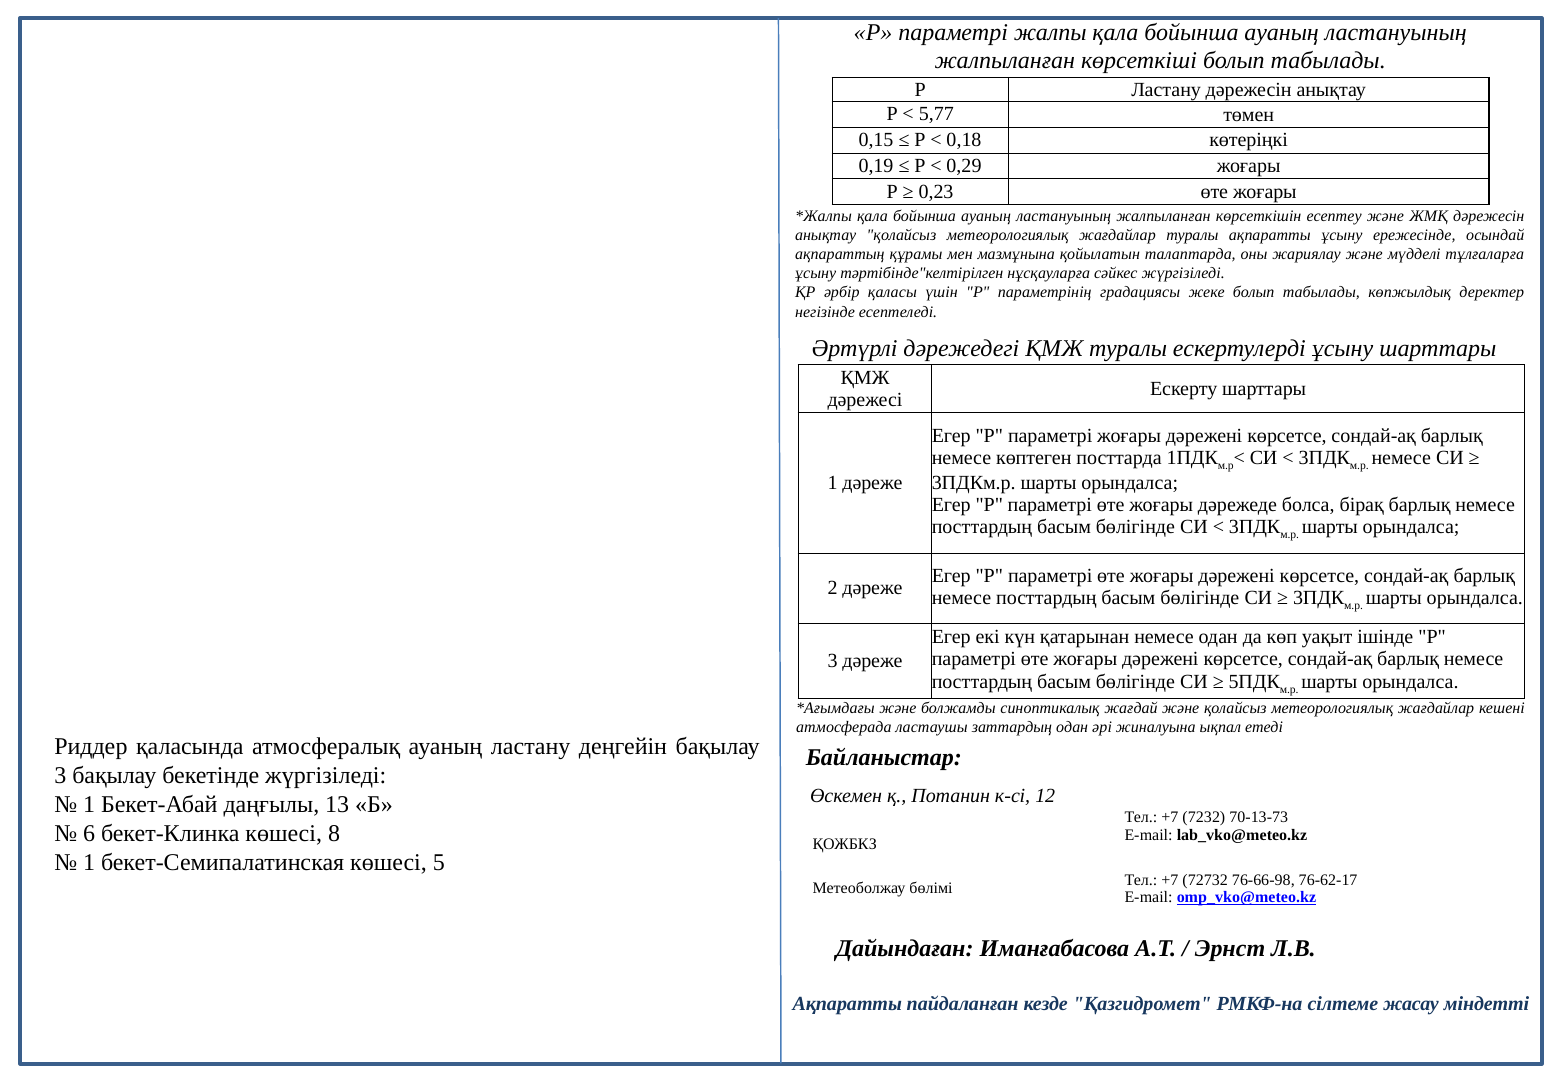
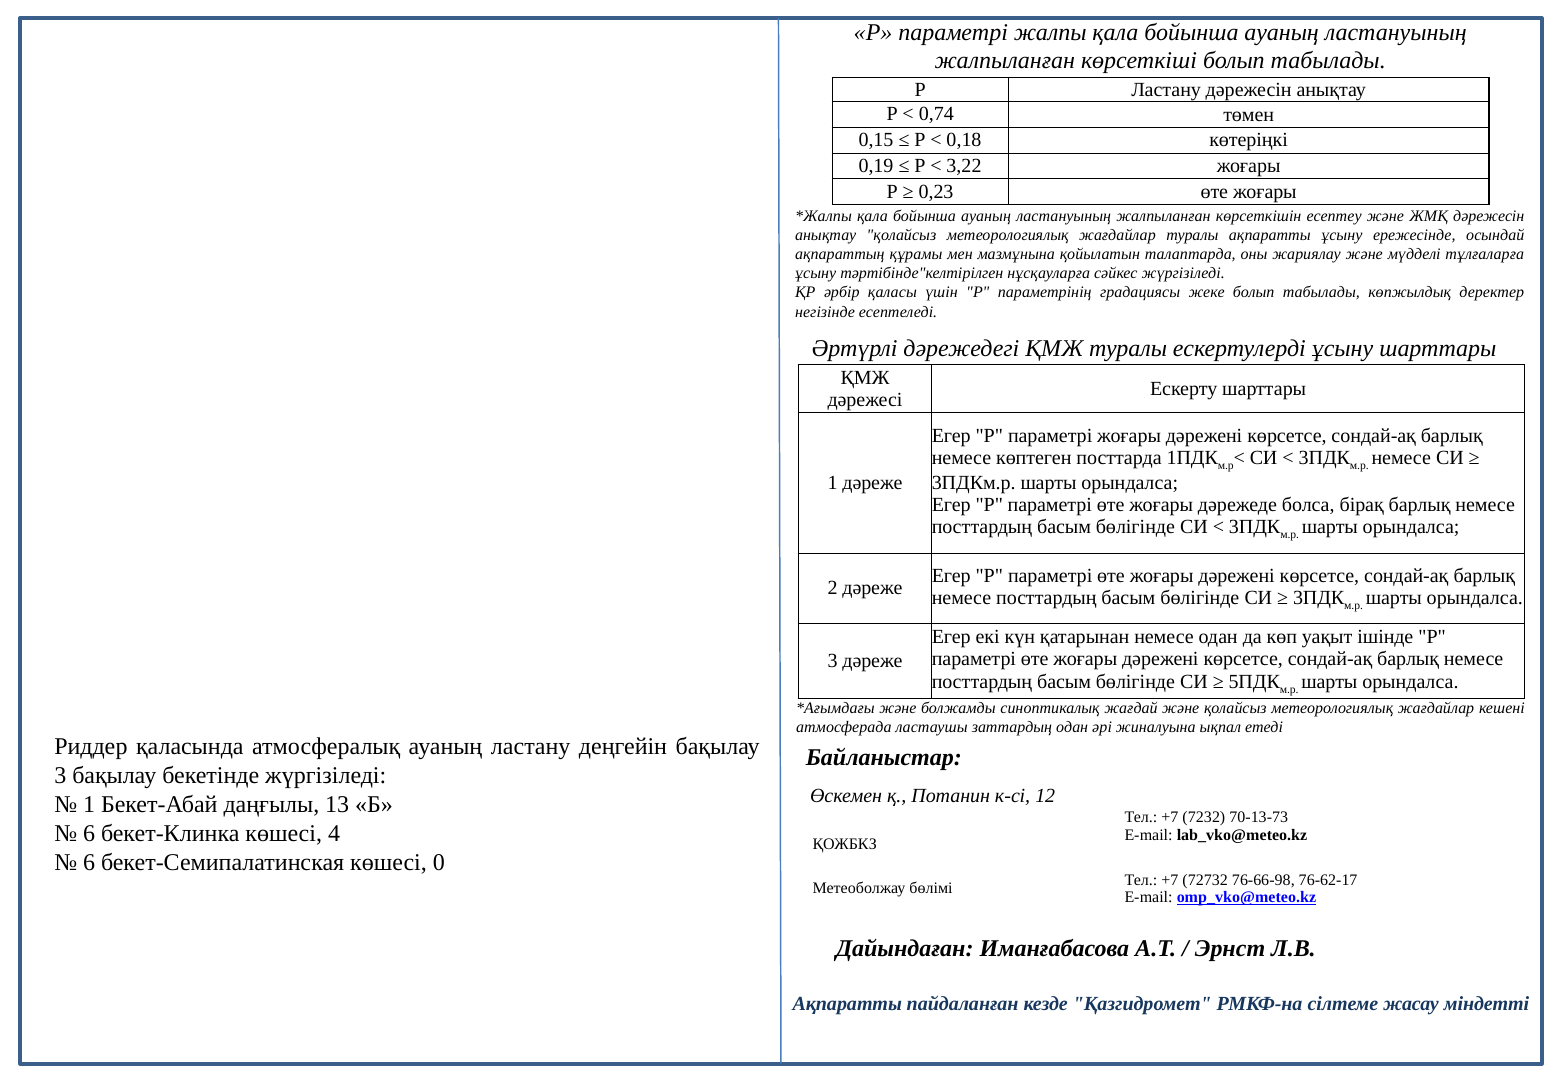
5,77: 5,77 -> 0,74
0,29: 0,29 -> 3,22
8: 8 -> 4
1 at (89, 862): 1 -> 6
5: 5 -> 0
